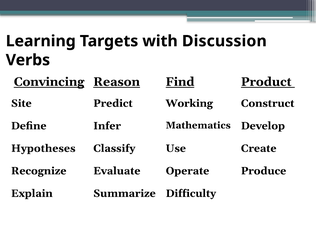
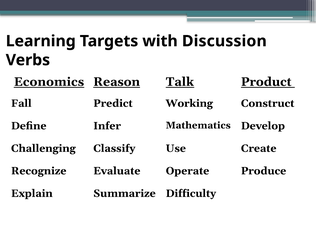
Convincing: Convincing -> Economics
Find: Find -> Talk
Site: Site -> Fall
Hypotheses: Hypotheses -> Challenging
